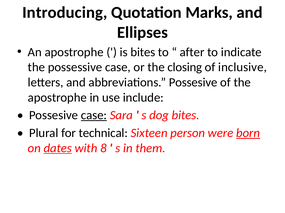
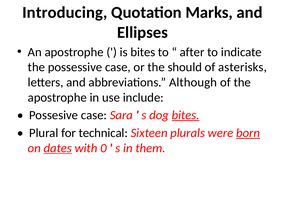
closing: closing -> should
inclusive: inclusive -> asterisks
abbreviations Possesive: Possesive -> Although
case at (94, 116) underline: present -> none
bites at (186, 116) underline: none -> present
person: person -> plurals
8: 8 -> 0
